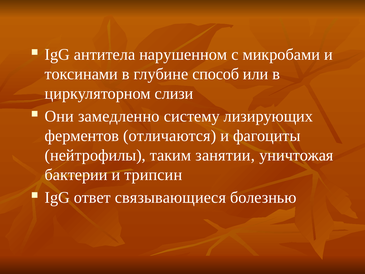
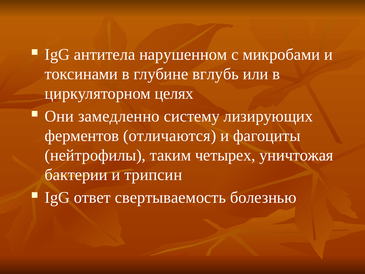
способ: способ -> вглубь
слизи: слизи -> целях
занятии: занятии -> четырех
связывающиеся: связывающиеся -> свертываемость
